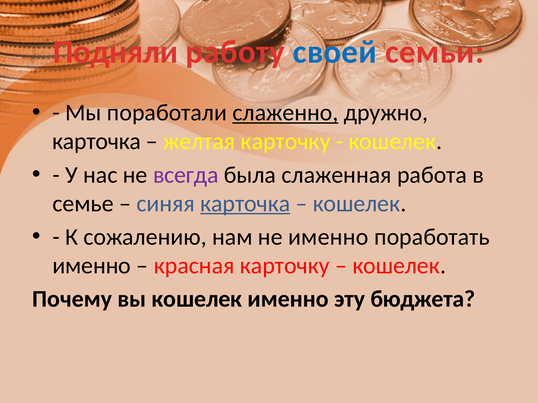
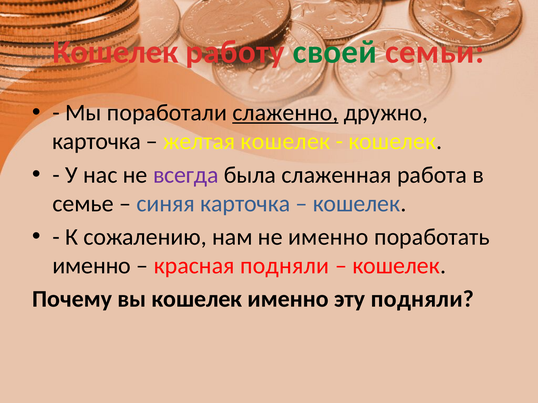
Подняли at (115, 52): Подняли -> Кошелек
своей colour: blue -> green
желтая карточку: карточку -> кошелек
карточка at (245, 204) underline: present -> none
красная карточку: карточку -> подняли
эту бюджета: бюджета -> подняли
